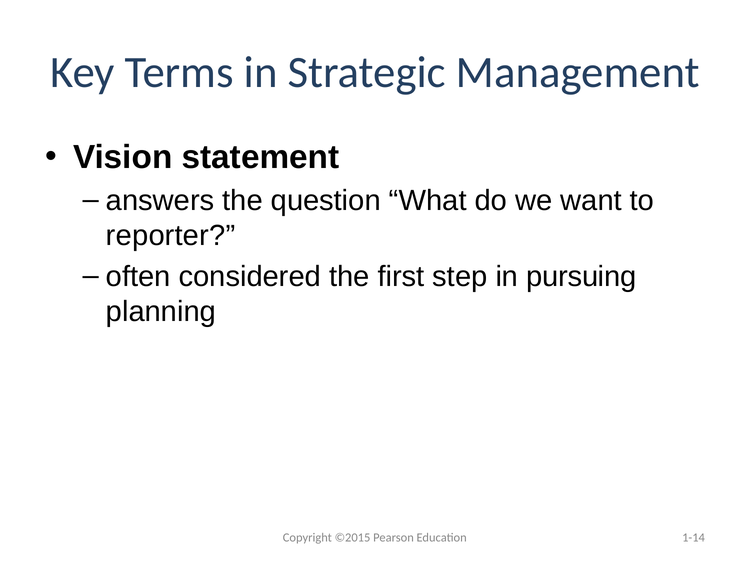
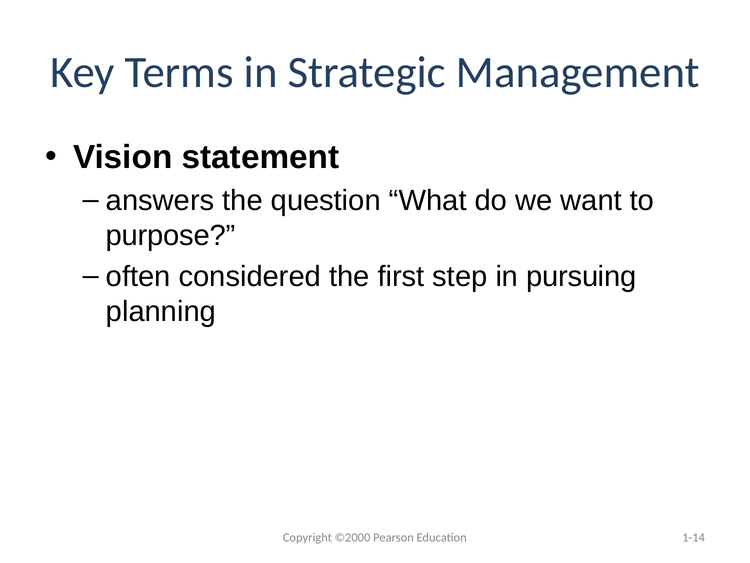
reporter: reporter -> purpose
©2015: ©2015 -> ©2000
